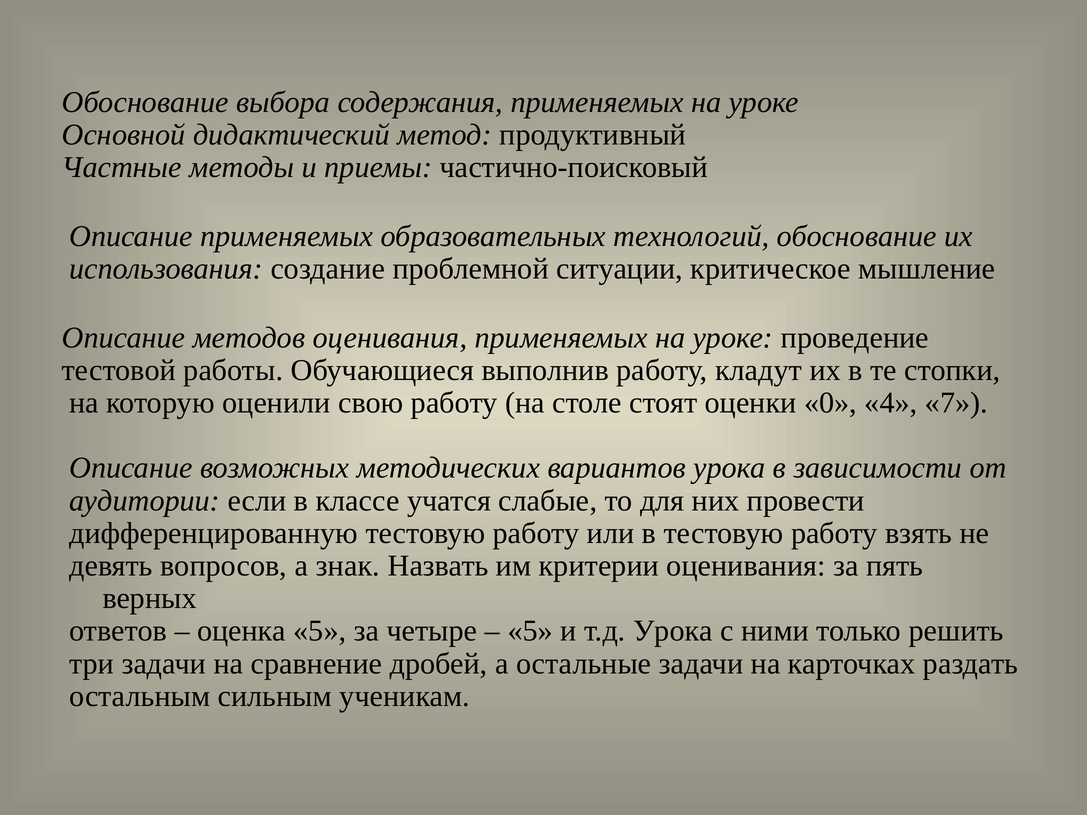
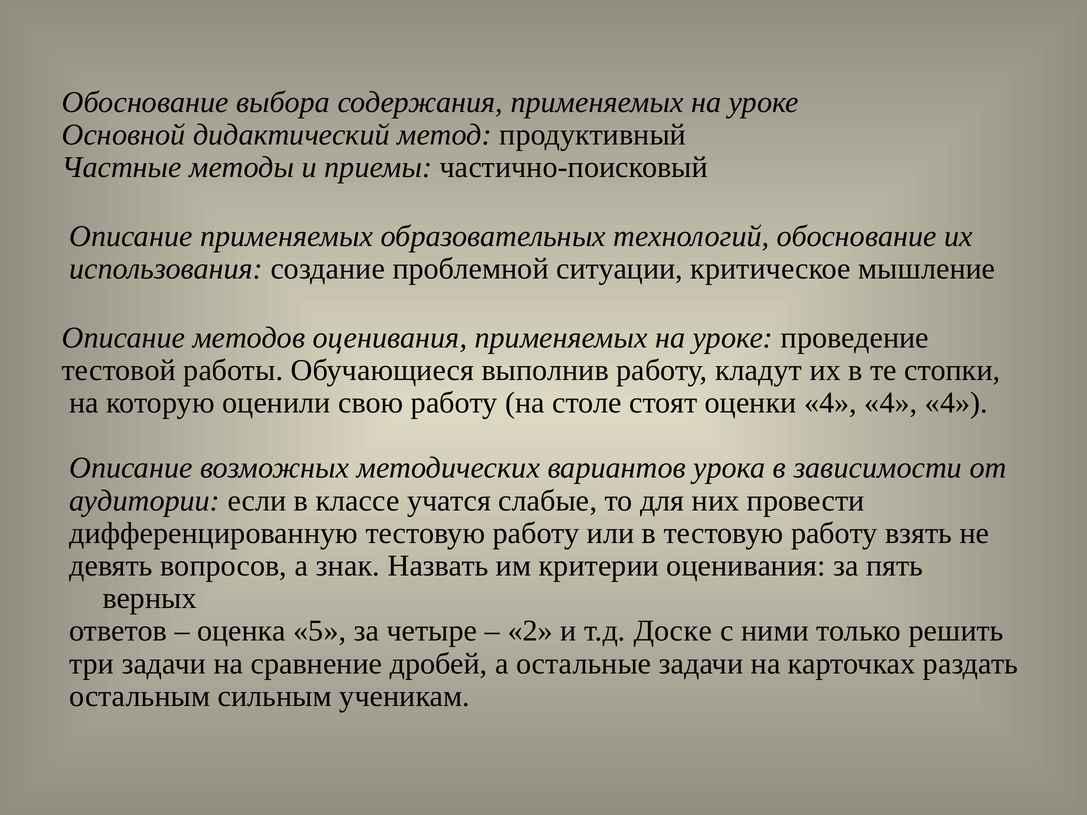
оценки 0: 0 -> 4
7 at (956, 403): 7 -> 4
5 at (530, 631): 5 -> 2
т.д Урока: Урока -> Доске
